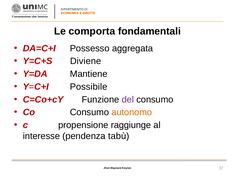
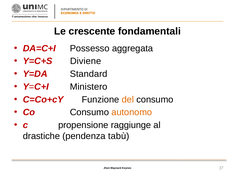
comporta: comporta -> crescente
Mantiene: Mantiene -> Standard
Possibile: Possibile -> Ministero
del colour: purple -> orange
interesse: interesse -> drastiche
